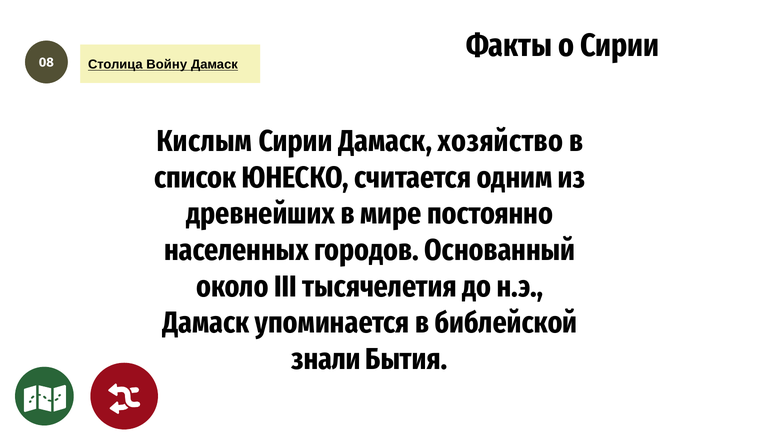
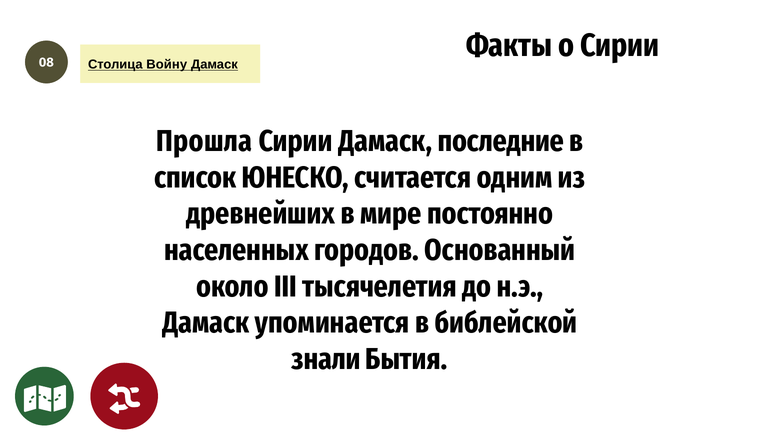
Кислым: Кислым -> Прошла
хозяйство: хозяйство -> последние
